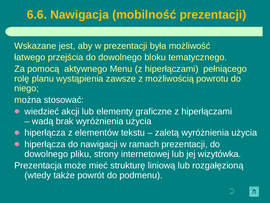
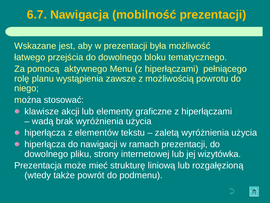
6.6: 6.6 -> 6.7
wiedzieć: wiedzieć -> klawisze
